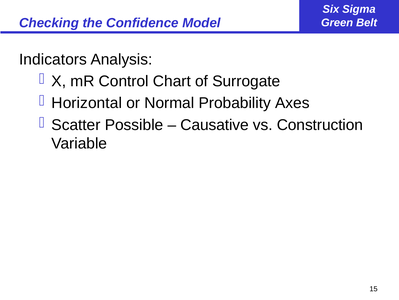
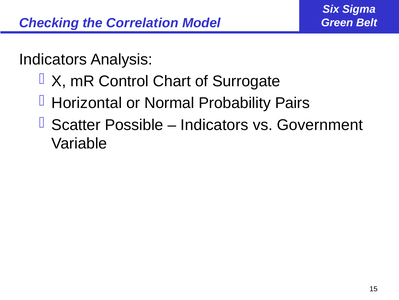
Confidence: Confidence -> Correlation
Axes: Axes -> Pairs
Causative at (215, 125): Causative -> Indicators
Construction: Construction -> Government
